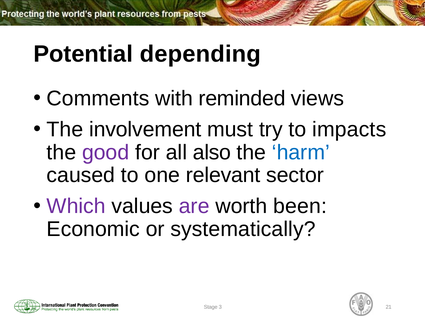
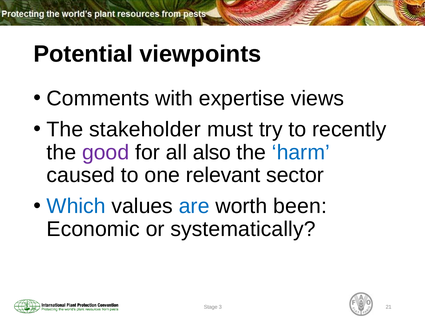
depending: depending -> viewpoints
reminded: reminded -> expertise
involvement: involvement -> stakeholder
impacts: impacts -> recently
Which colour: purple -> blue
are colour: purple -> blue
